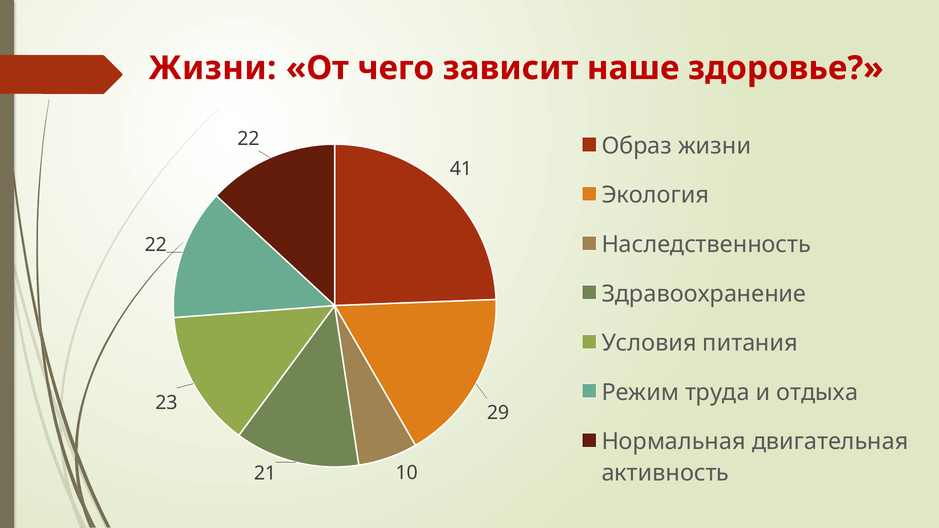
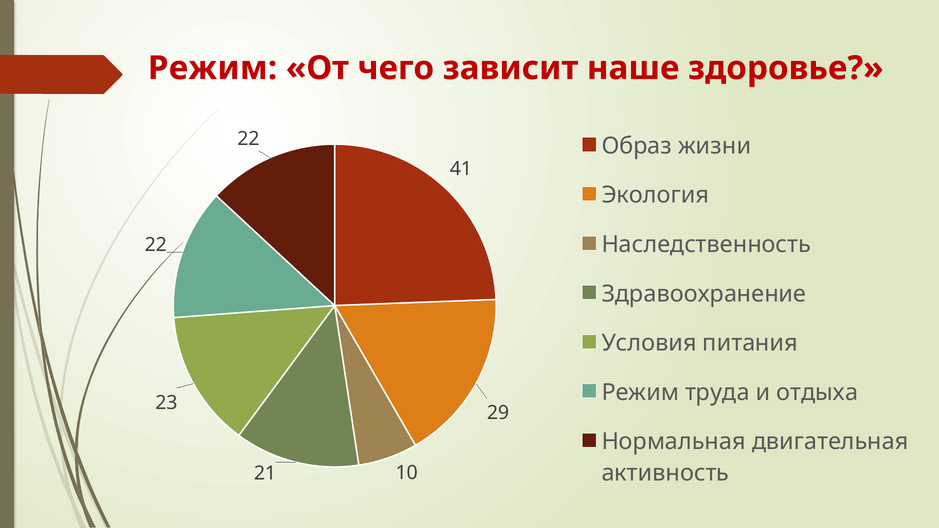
Жизни at (212, 68): Жизни -> Режим
